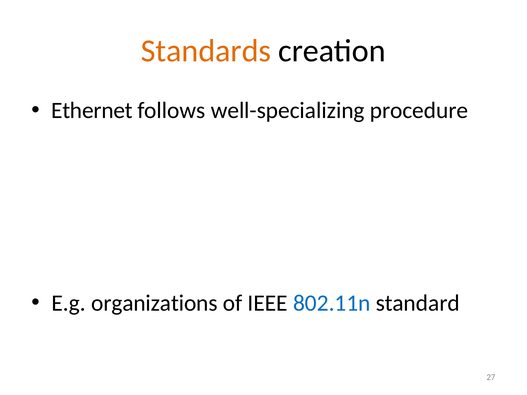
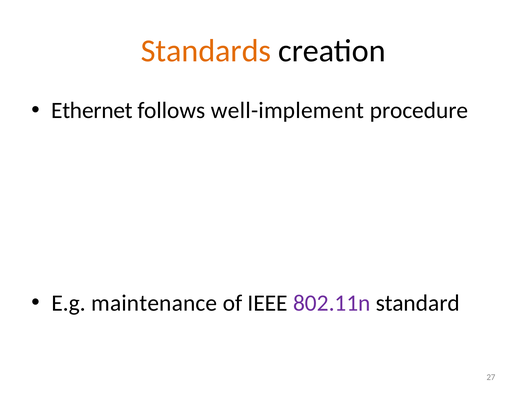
well-specializing: well-specializing -> well-implement
organizations: organizations -> maintenance
802.11n colour: blue -> purple
